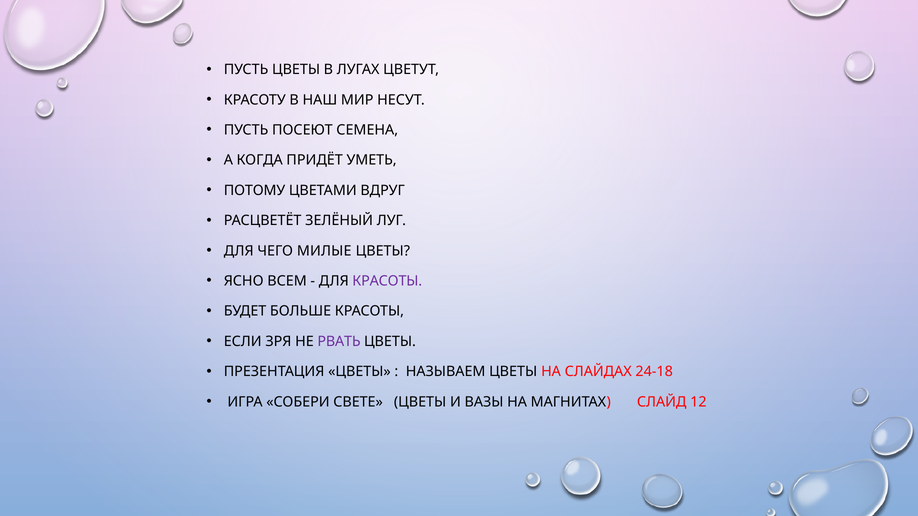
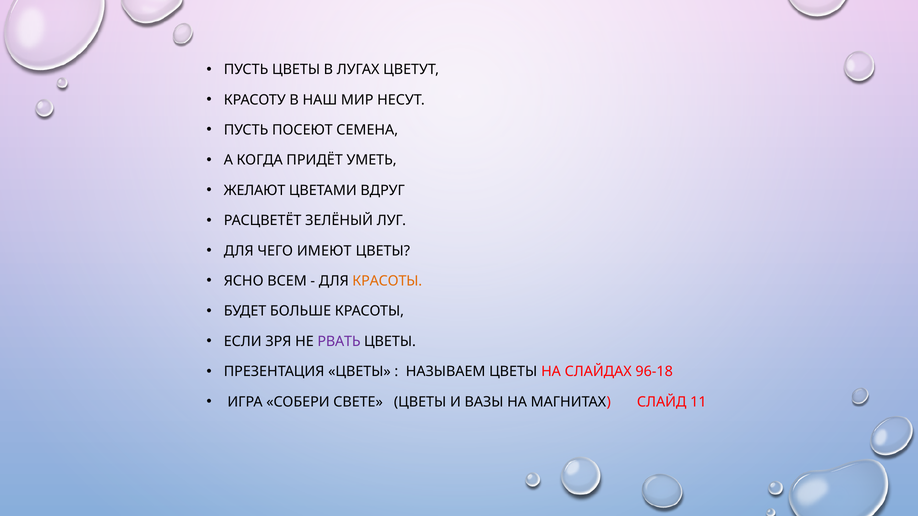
ПОТОМУ: ПОТОМУ -> ЖЕЛАЮТ
МИЛЫЕ: МИЛЫЕ -> ИМЕЮТ
КРАСОТЫ at (387, 281) colour: purple -> orange
24-18: 24-18 -> 96-18
12: 12 -> 11
